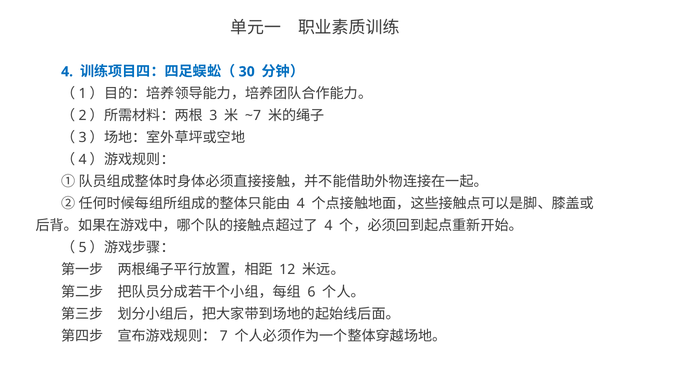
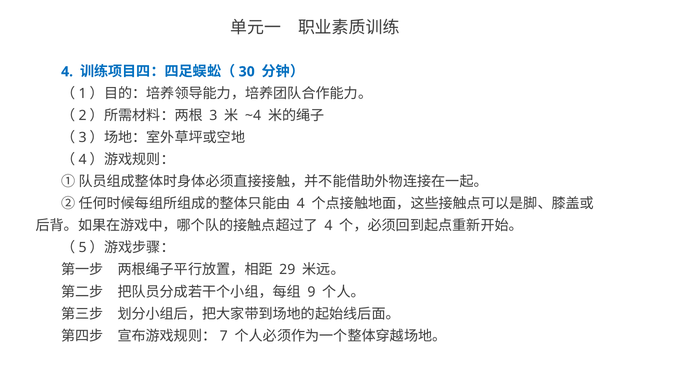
~7: ~7 -> ~4
12: 12 -> 29
6: 6 -> 9
